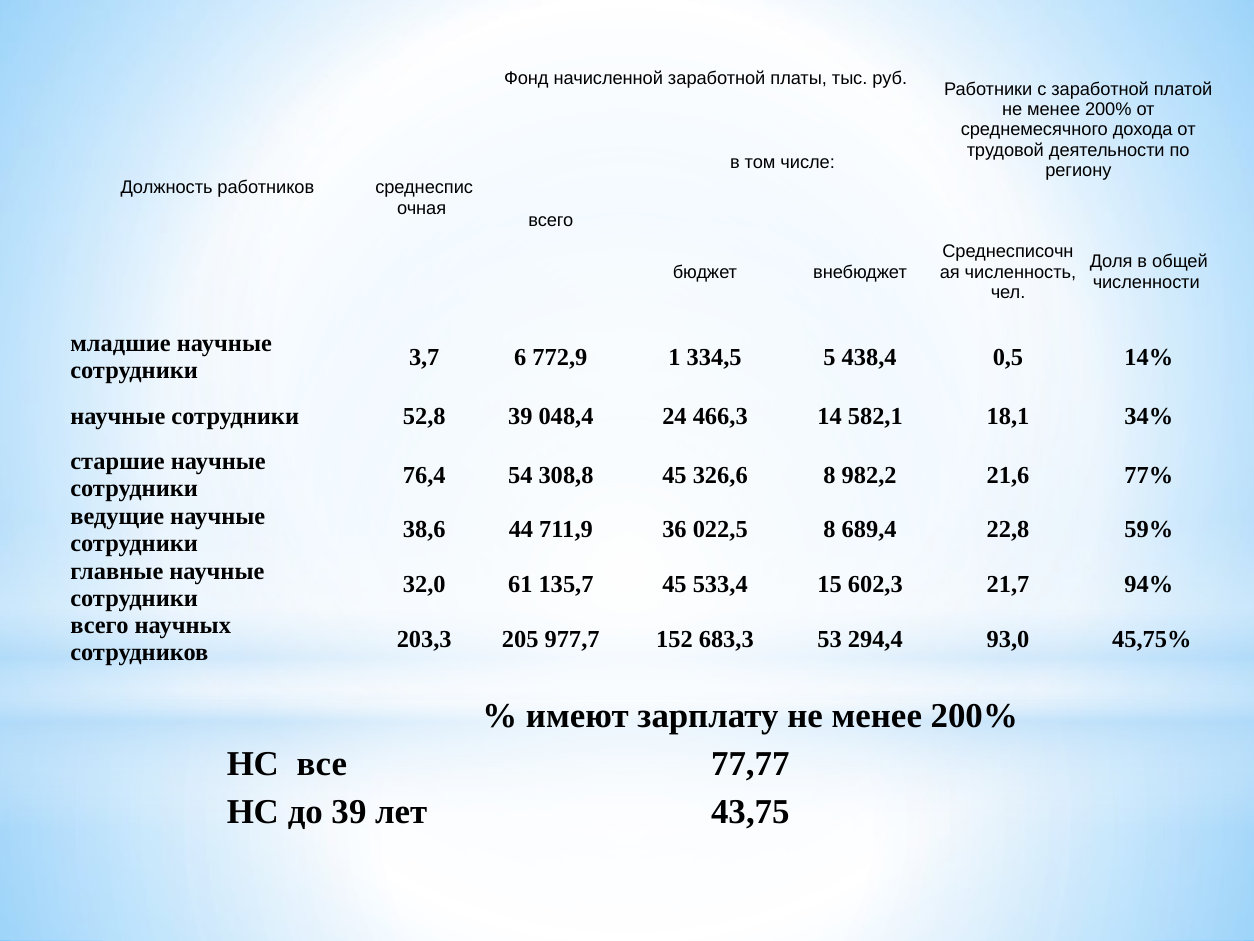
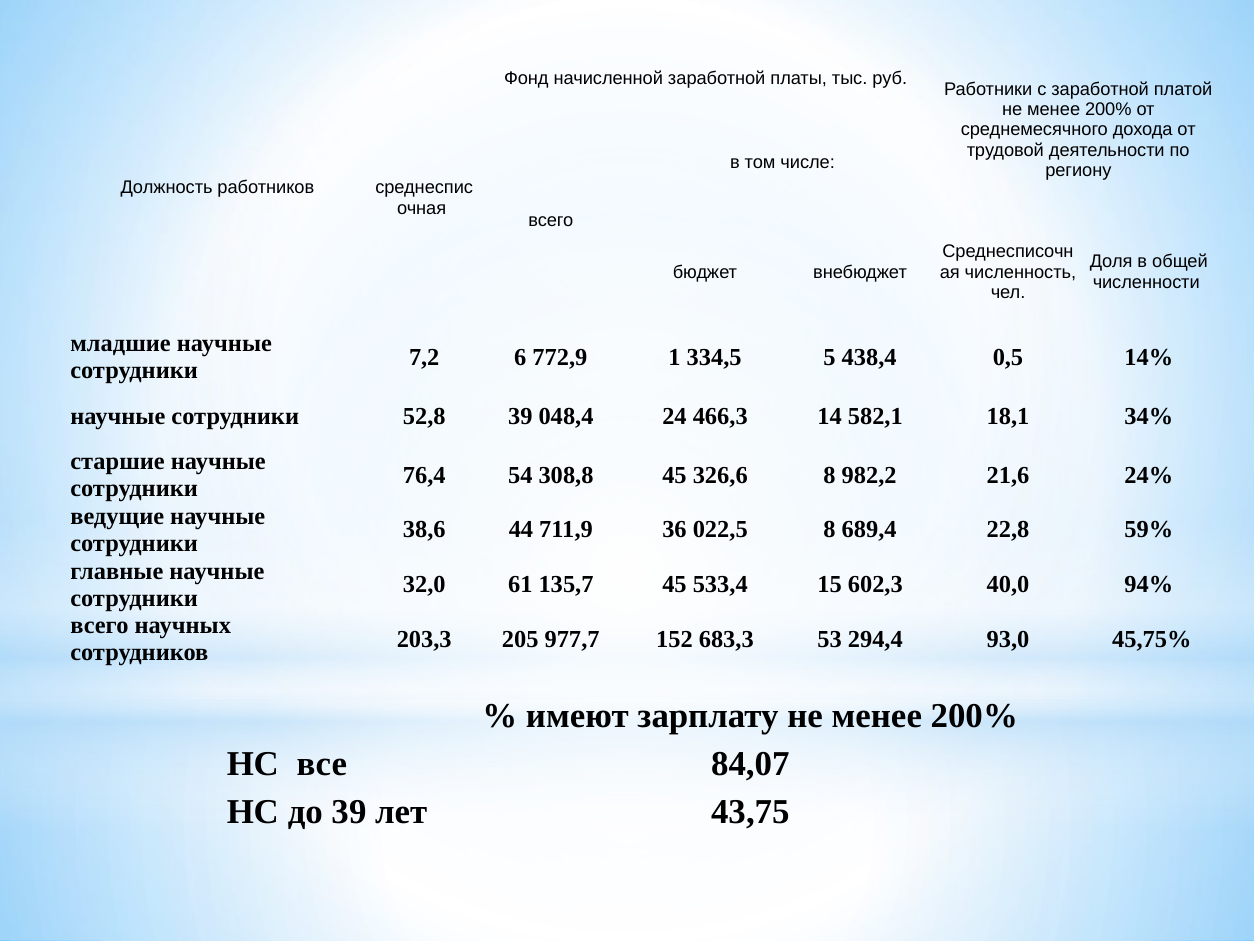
3,7: 3,7 -> 7,2
77%: 77% -> 24%
21,7: 21,7 -> 40,0
77,77: 77,77 -> 84,07
